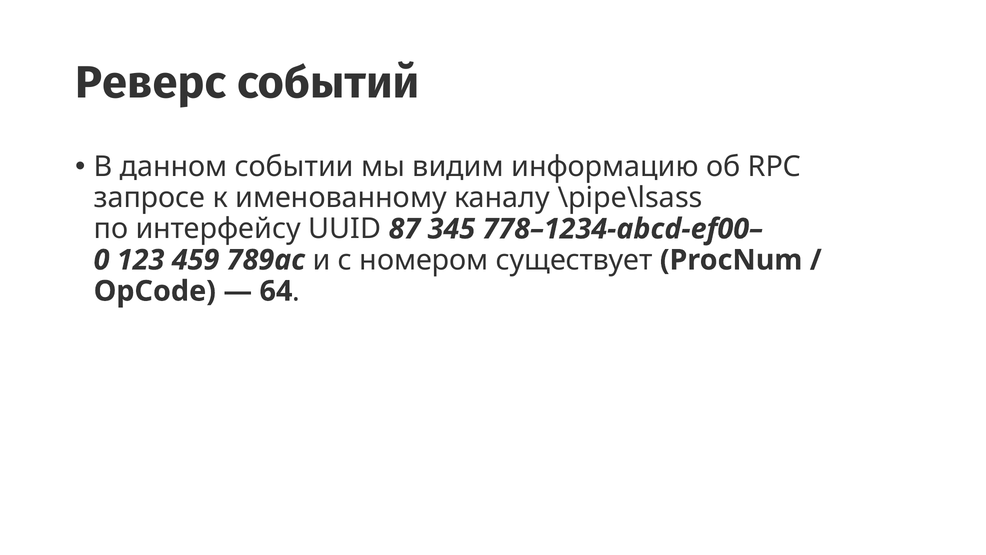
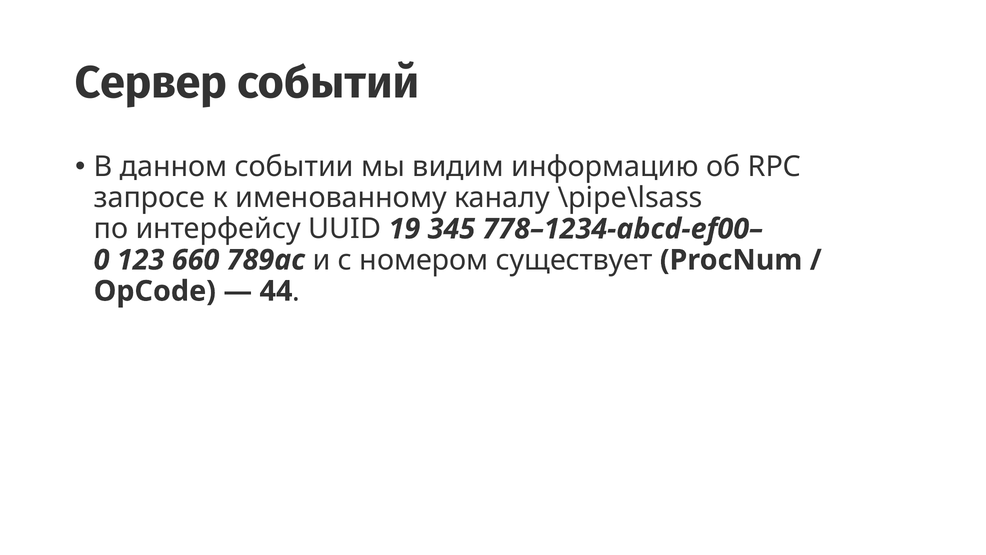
Реверс: Реверс -> Сервер
87: 87 -> 19
459: 459 -> 660
64: 64 -> 44
